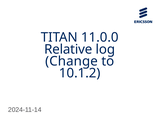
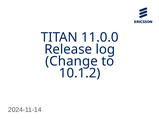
Relative: Relative -> Release
